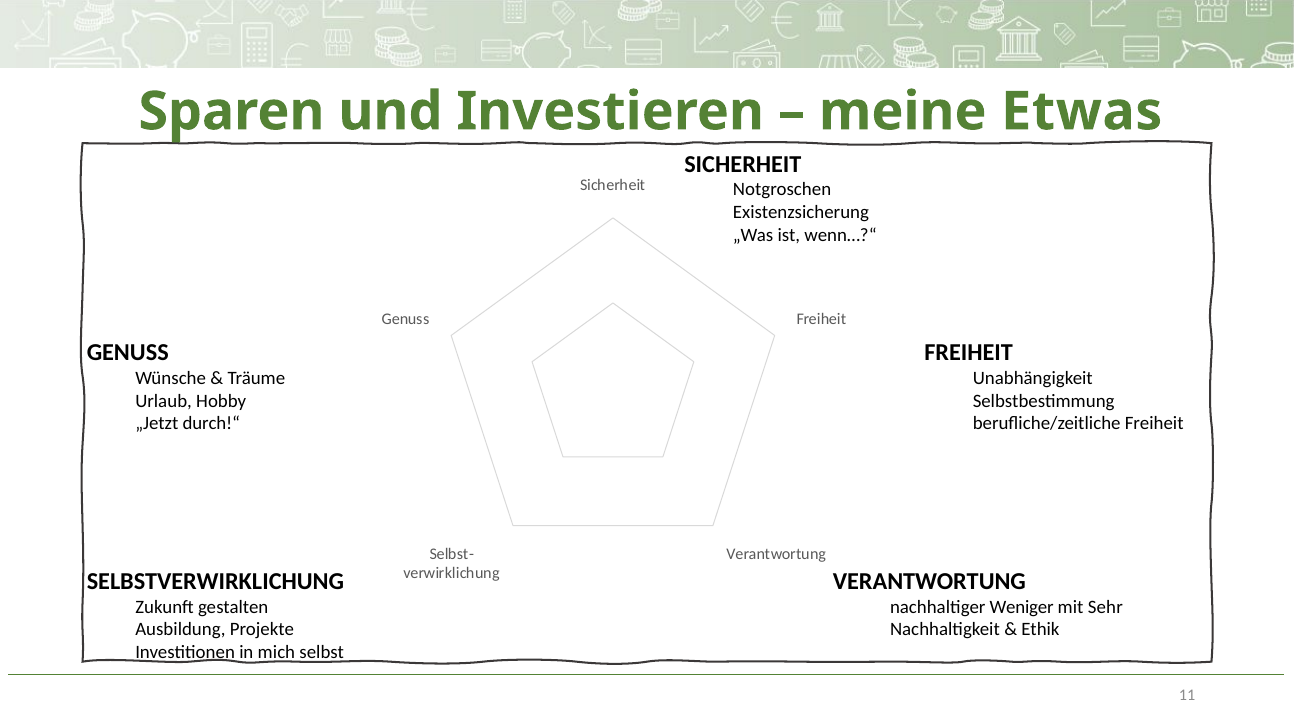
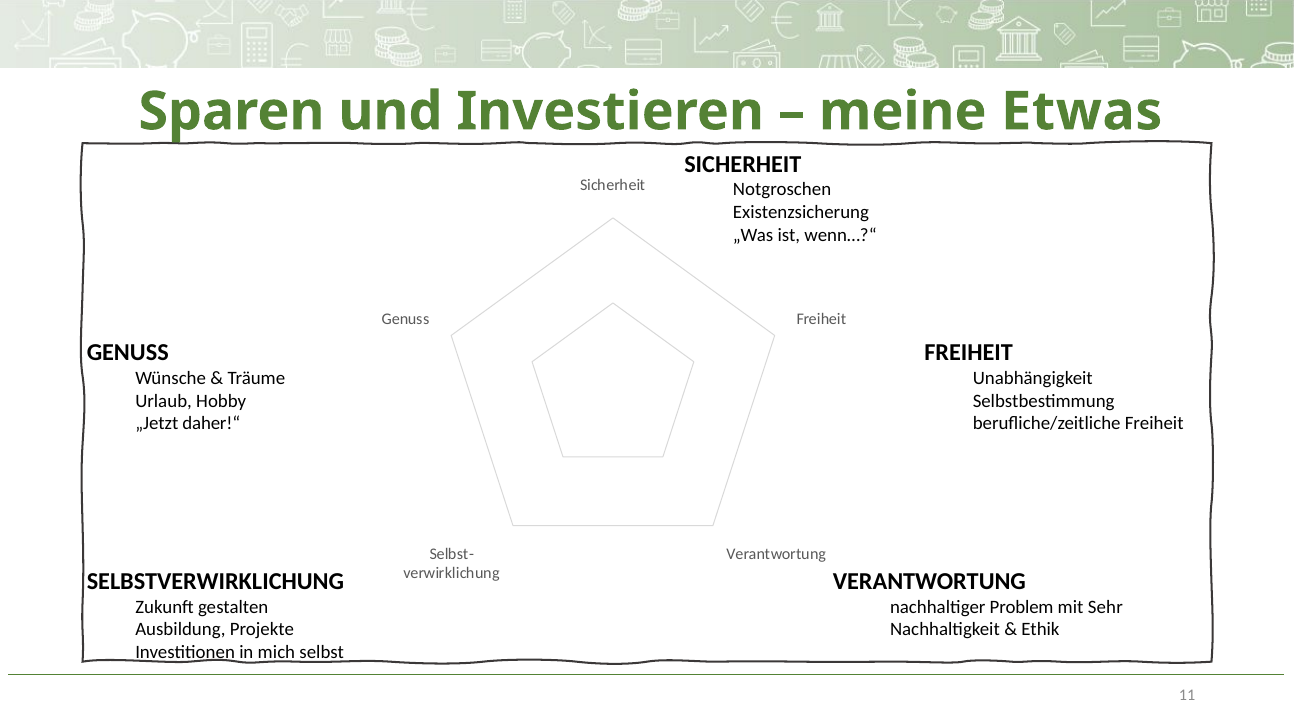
durch!“: durch!“ -> daher!“
Weniger: Weniger -> Problem
